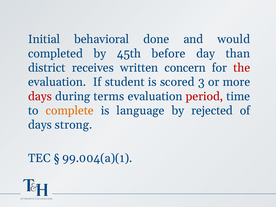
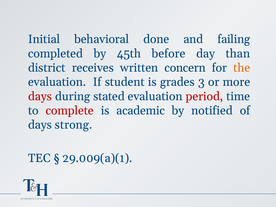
would: would -> failing
the colour: red -> orange
scored: scored -> grades
terms: terms -> stated
complete colour: orange -> red
language: language -> academic
rejected: rejected -> notified
99.004(a)(1: 99.004(a)(1 -> 29.009(a)(1
